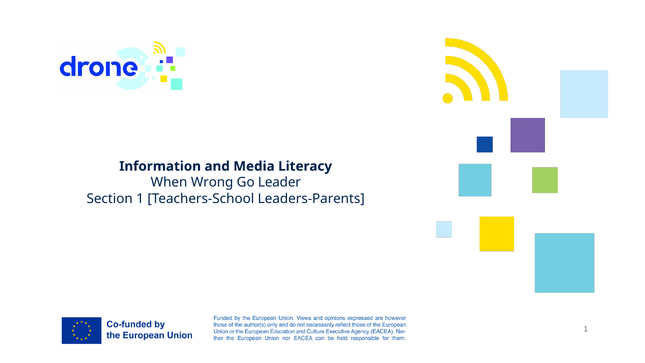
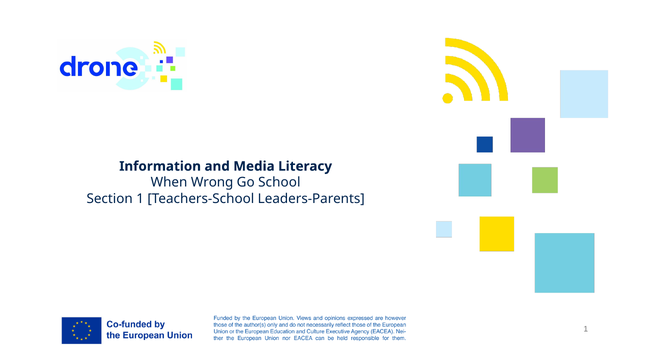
Leader: Leader -> School
